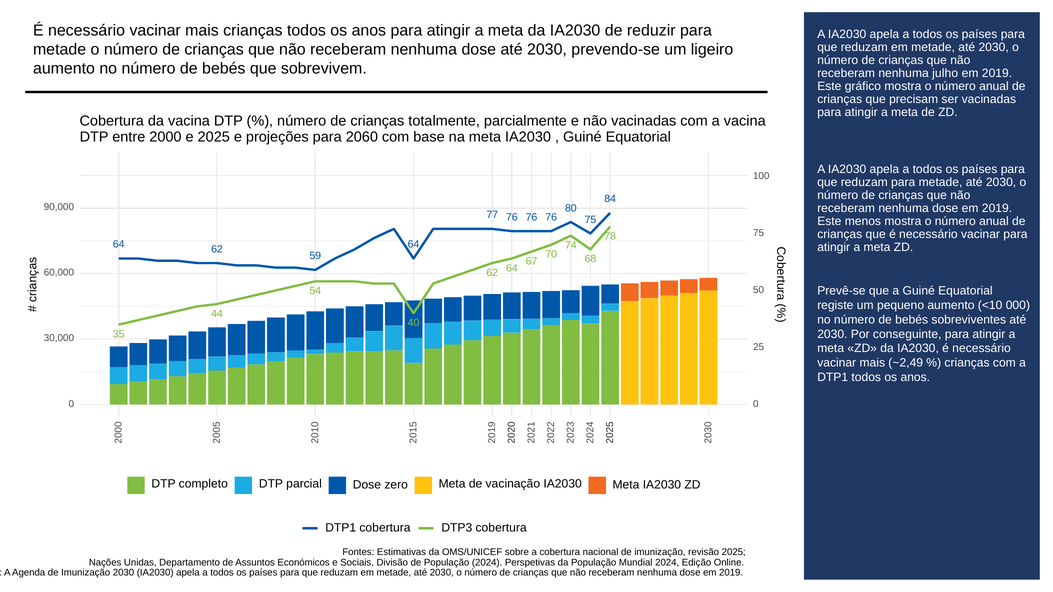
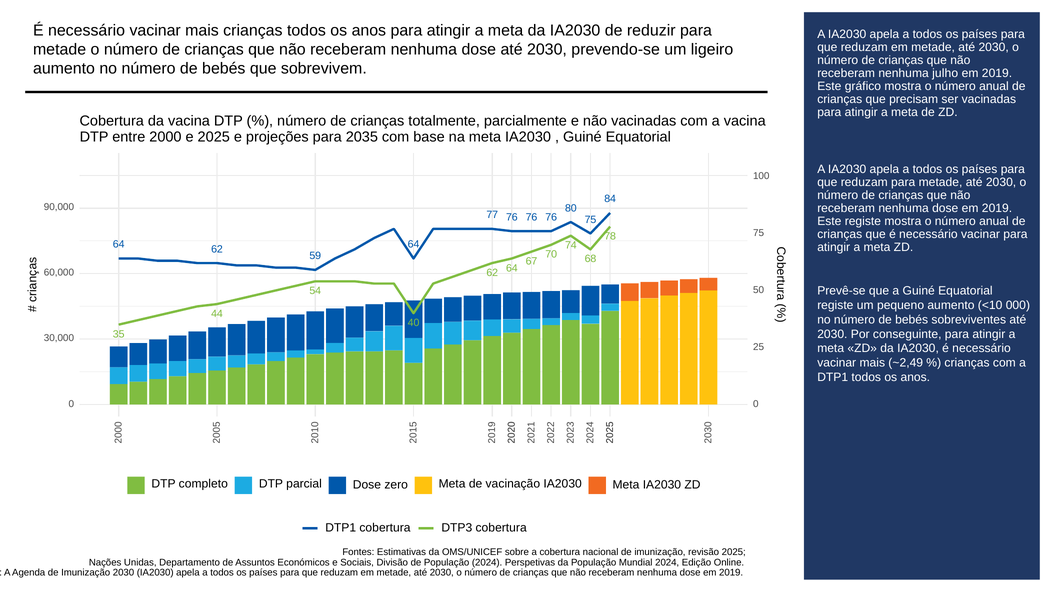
2060: 2060 -> 2035
Este menos: menos -> registe
